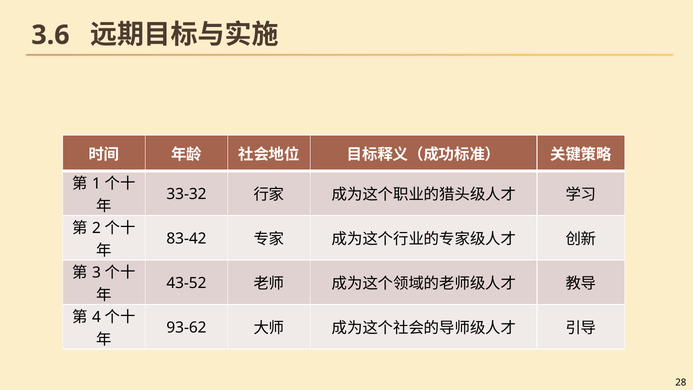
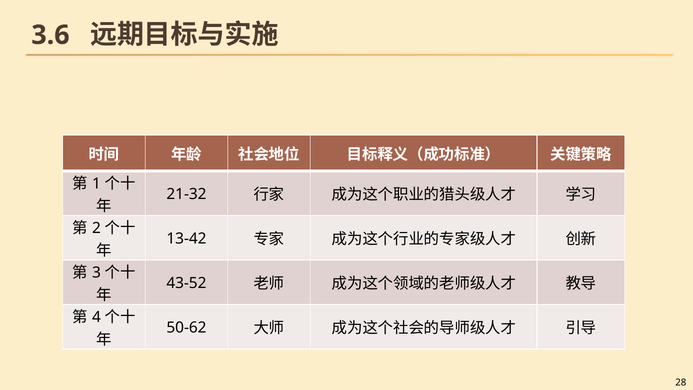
33-32: 33-32 -> 21-32
83-42: 83-42 -> 13-42
93-62: 93-62 -> 50-62
